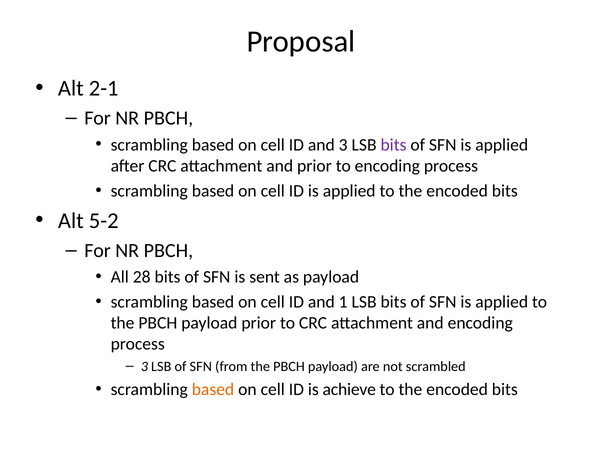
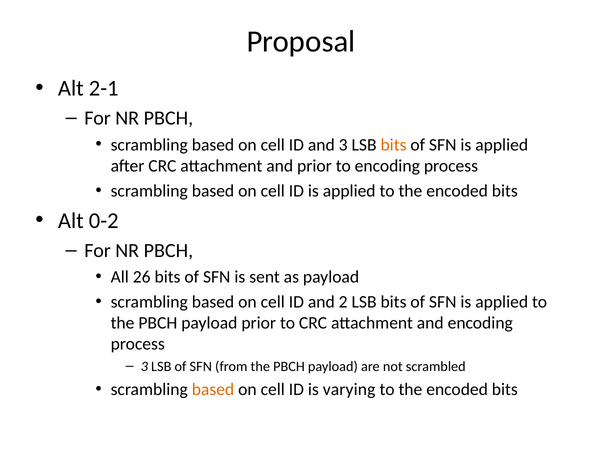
bits at (394, 145) colour: purple -> orange
5-2: 5-2 -> 0-2
28: 28 -> 26
1: 1 -> 2
achieve: achieve -> varying
